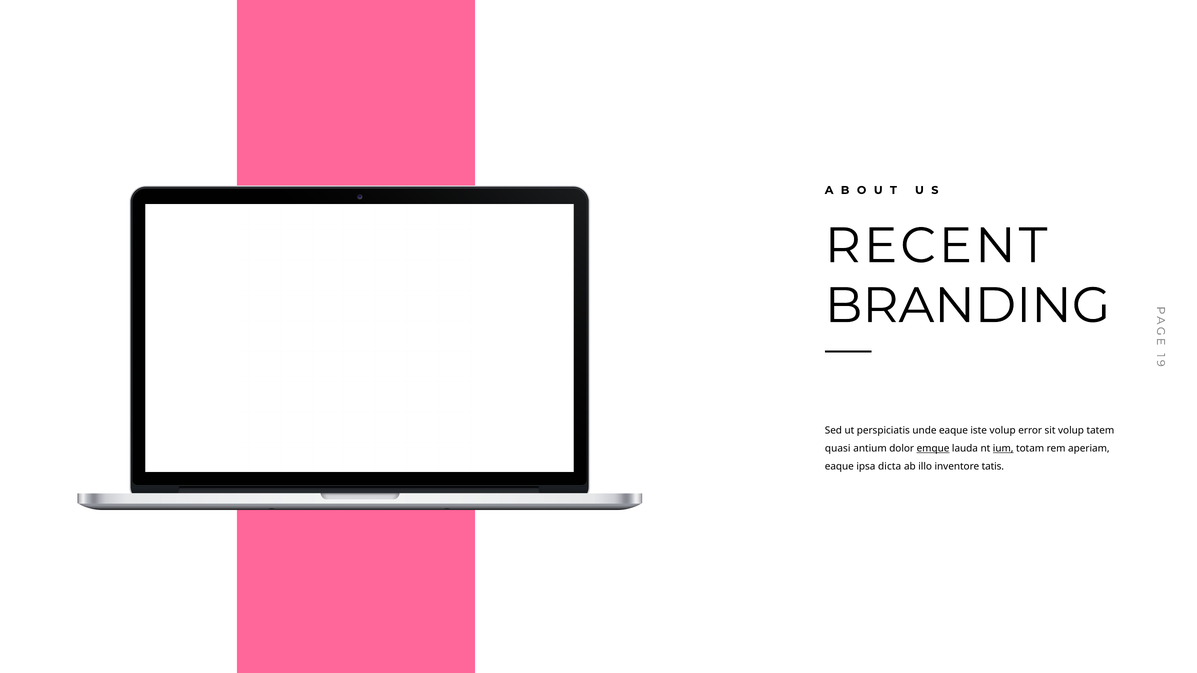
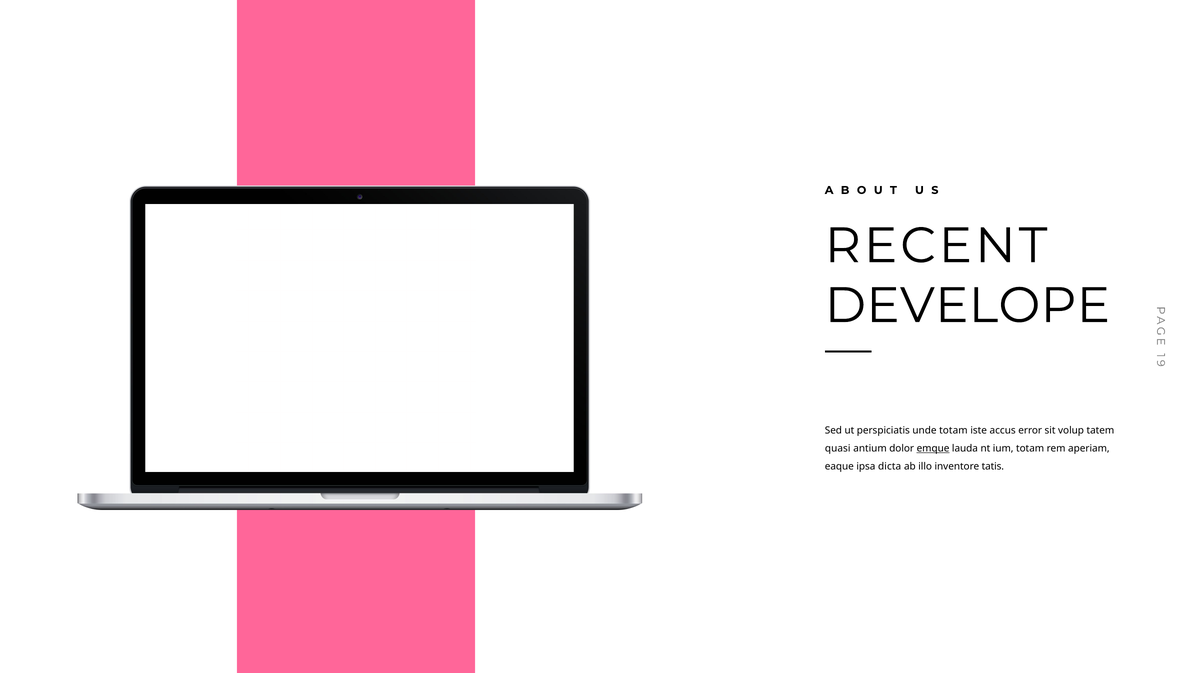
BRANDING: BRANDING -> DEVELOPE
unde eaque: eaque -> totam
iste volup: volup -> accus
ium underline: present -> none
